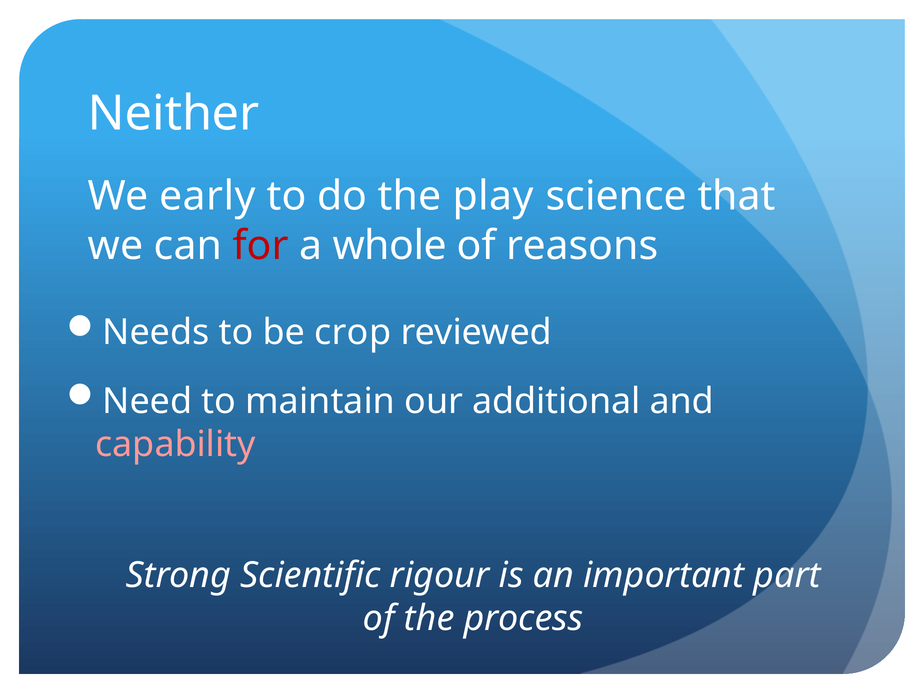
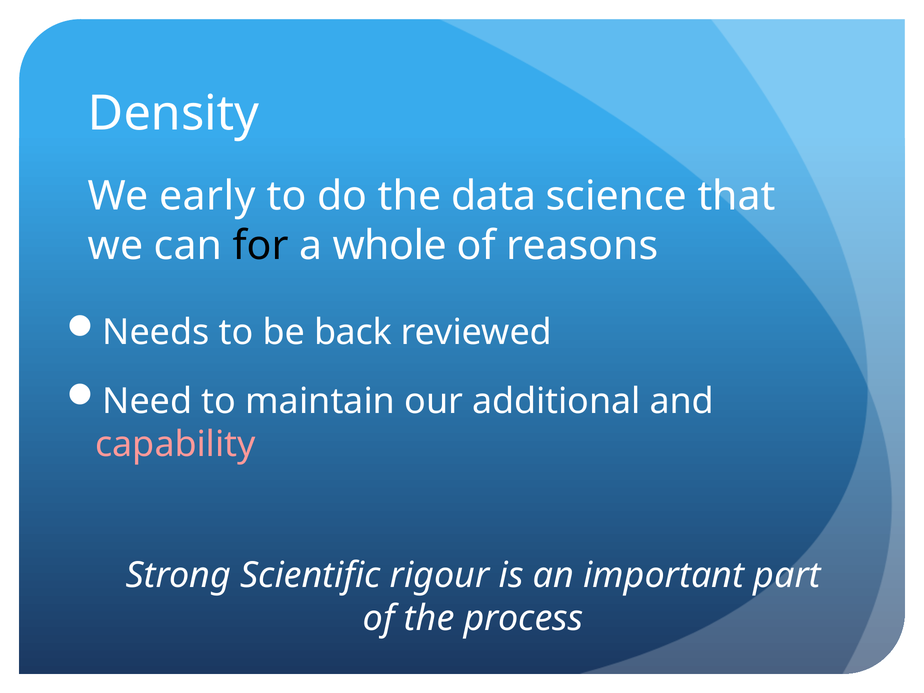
Neither: Neither -> Density
play: play -> data
for colour: red -> black
crop: crop -> back
